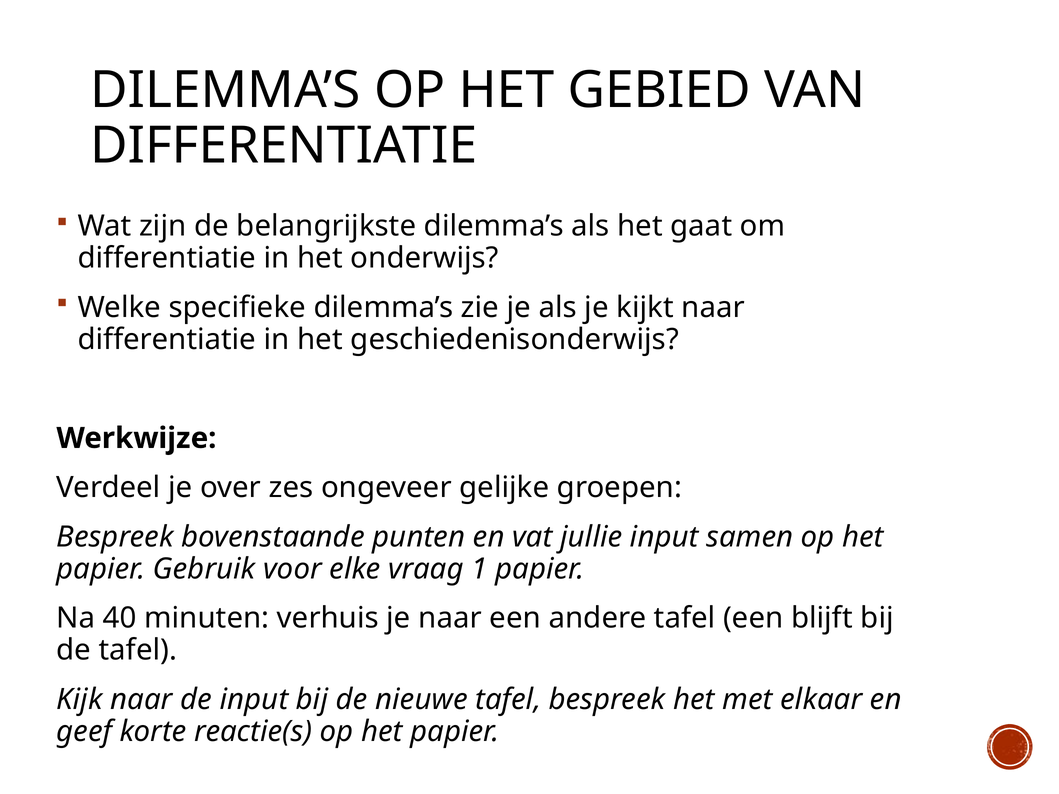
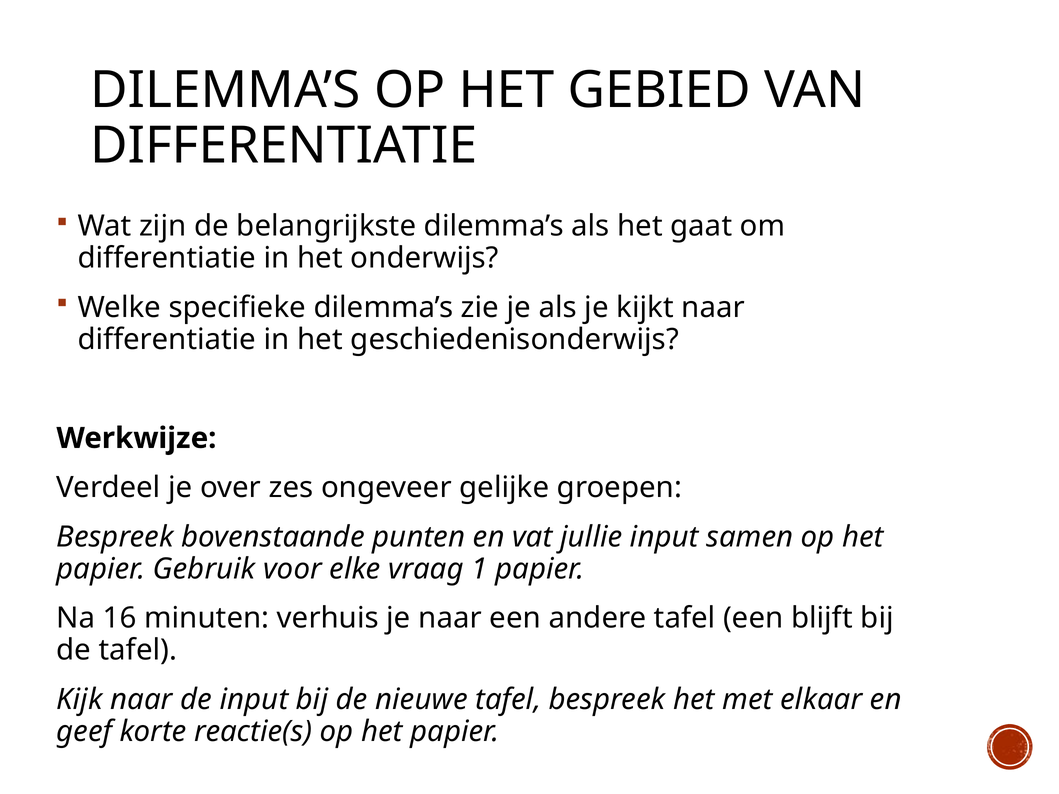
40: 40 -> 16
